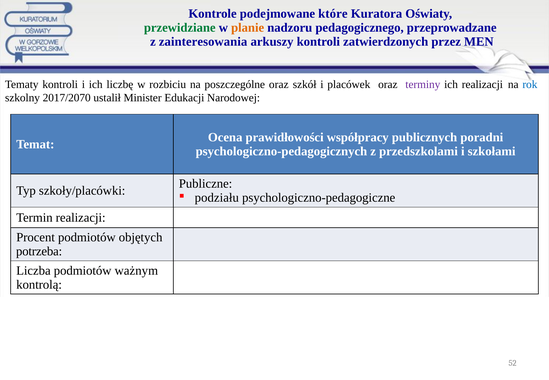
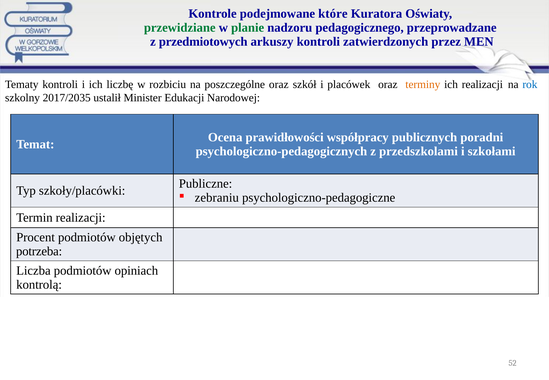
planie colour: orange -> green
zainteresowania: zainteresowania -> przedmiotowych
terminy colour: purple -> orange
2017/2070: 2017/2070 -> 2017/2035
podziału: podziału -> zebraniu
ważnym: ważnym -> opiniach
